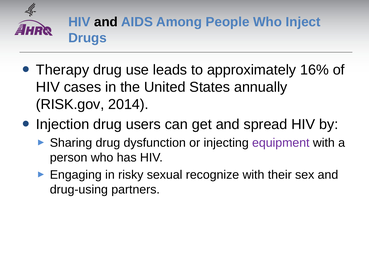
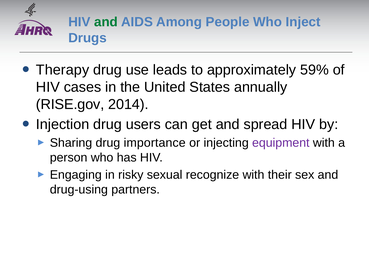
and at (106, 22) colour: black -> green
16%: 16% -> 59%
RISK.gov: RISK.gov -> RISE.gov
dysfunction: dysfunction -> importance
